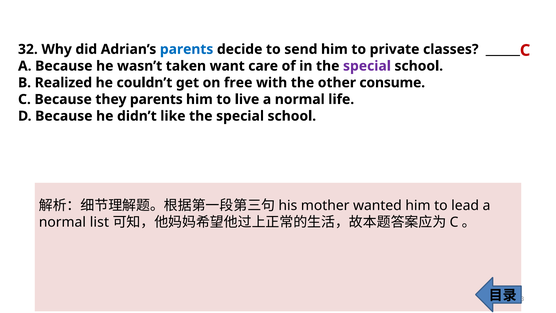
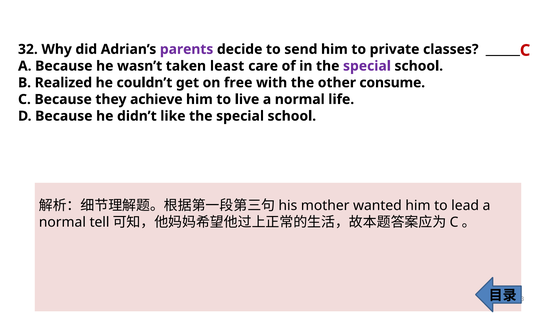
parents at (187, 49) colour: blue -> purple
want: want -> least
they parents: parents -> achieve
list: list -> tell
